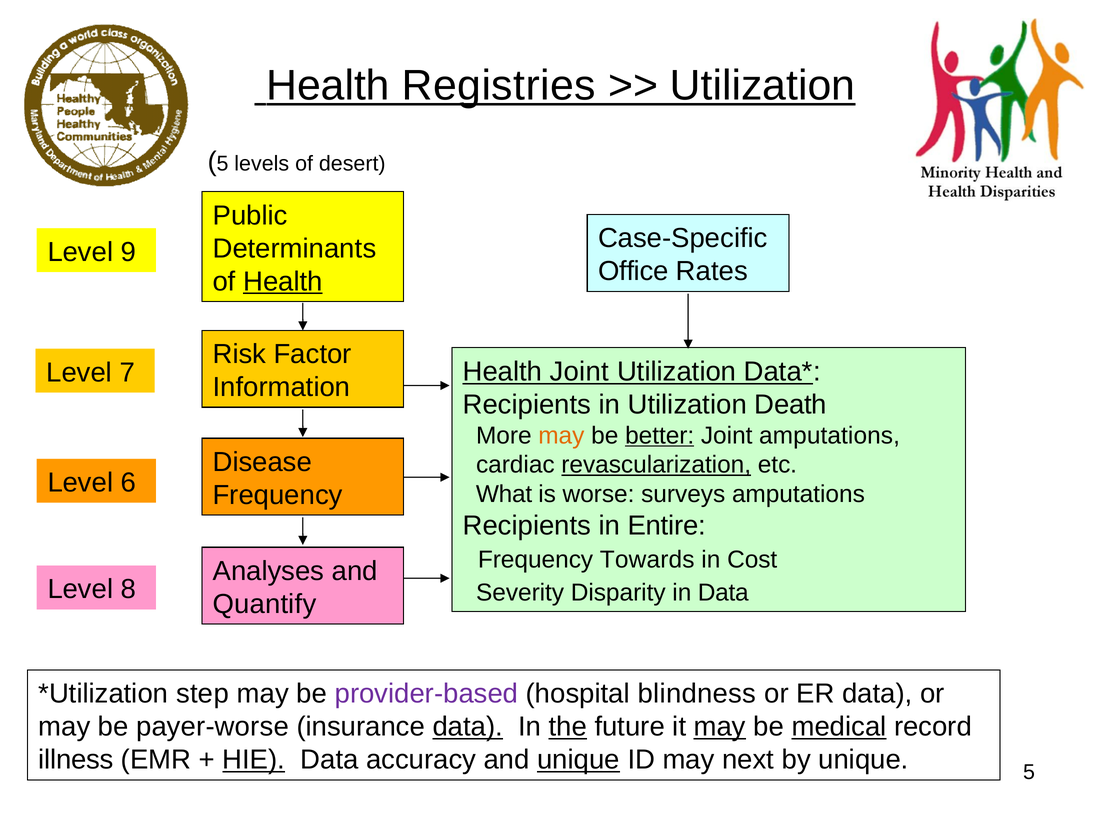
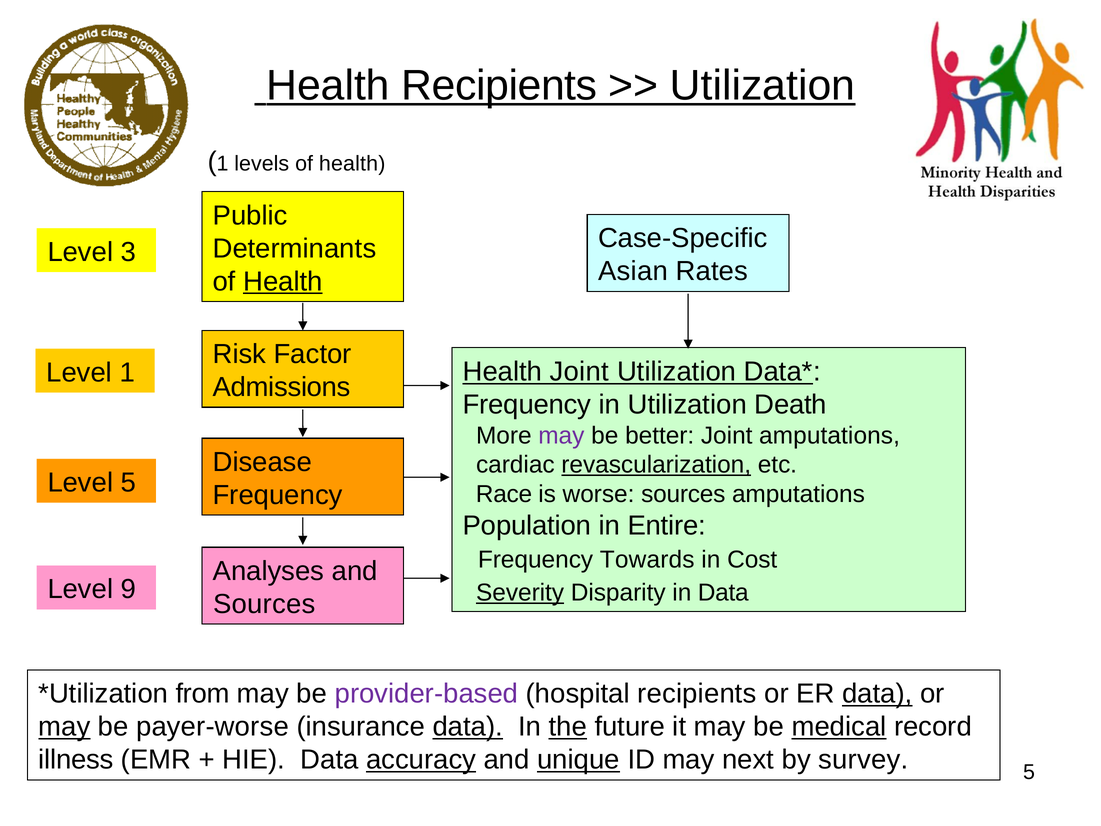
Health Registries: Registries -> Recipients
5 at (223, 163): 5 -> 1
levels of desert: desert -> health
9: 9 -> 3
Office: Office -> Asian
Level 7: 7 -> 1
Information: Information -> Admissions
Recipients at (527, 404): Recipients -> Frequency
may at (561, 435) colour: orange -> purple
better underline: present -> none
Level 6: 6 -> 5
What: What -> Race
worse surveys: surveys -> sources
Recipients at (527, 525): Recipients -> Population
8: 8 -> 9
Severity underline: none -> present
Quantify at (265, 604): Quantify -> Sources
step: step -> from
hospital blindness: blindness -> recipients
data at (877, 694) underline: none -> present
may at (64, 727) underline: none -> present
may at (720, 727) underline: present -> none
HIE underline: present -> none
accuracy underline: none -> present
by unique: unique -> survey
